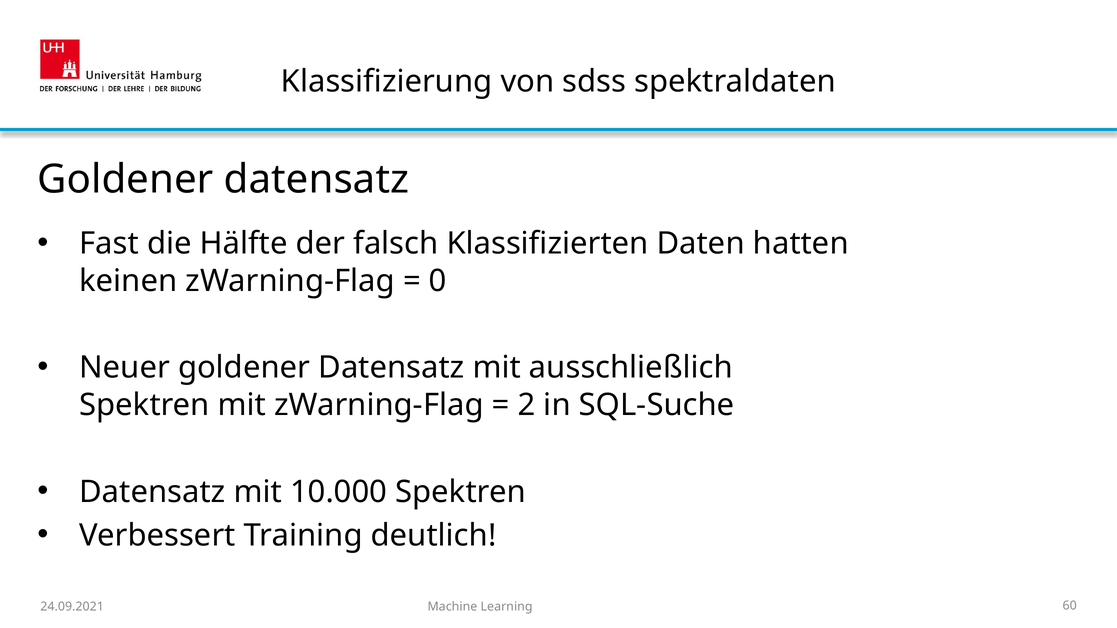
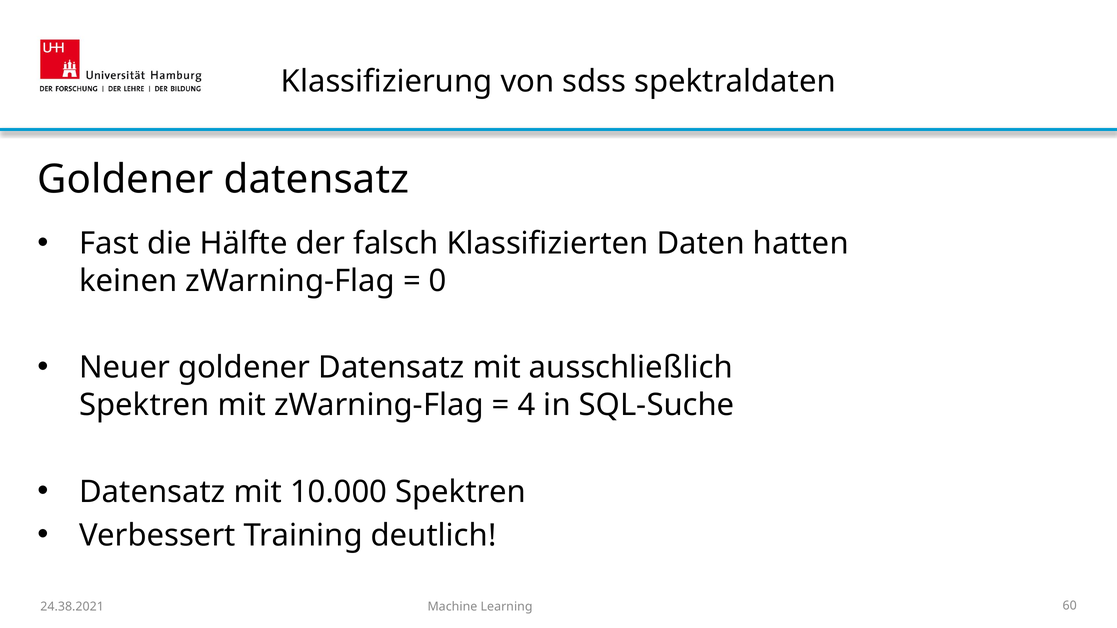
2: 2 -> 4
24.09.2021: 24.09.2021 -> 24.38.2021
